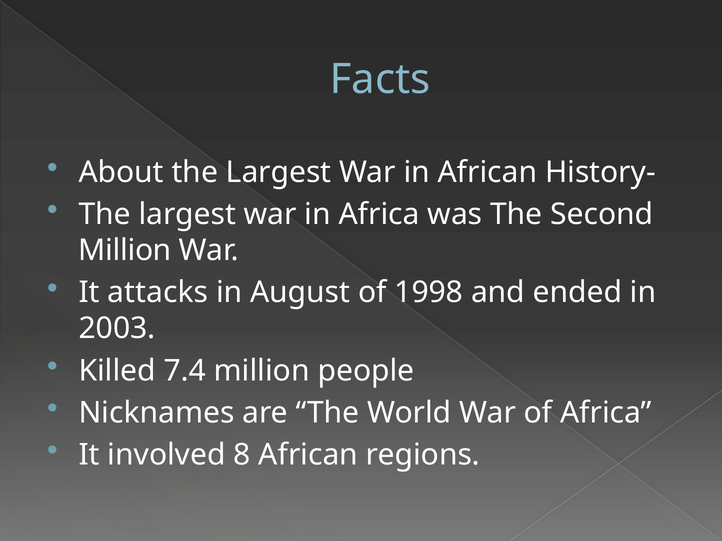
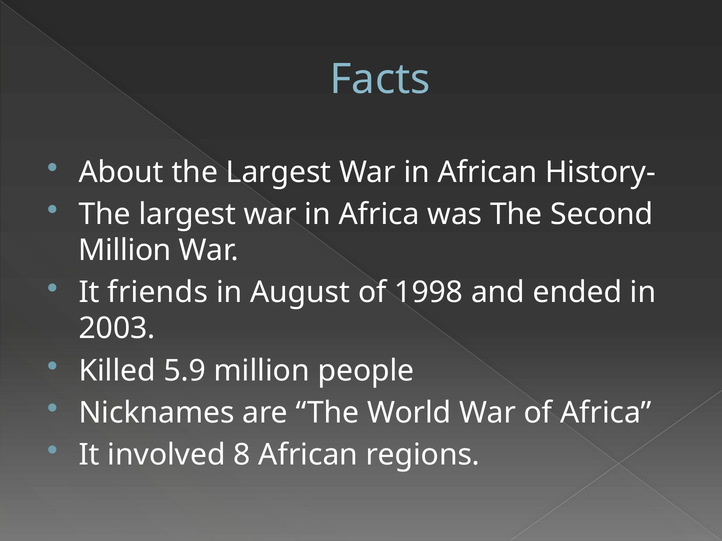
attacks: attacks -> friends
7.4: 7.4 -> 5.9
